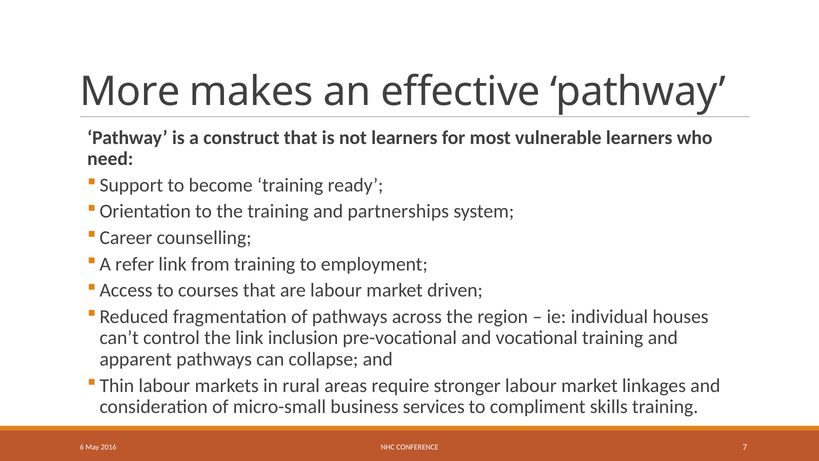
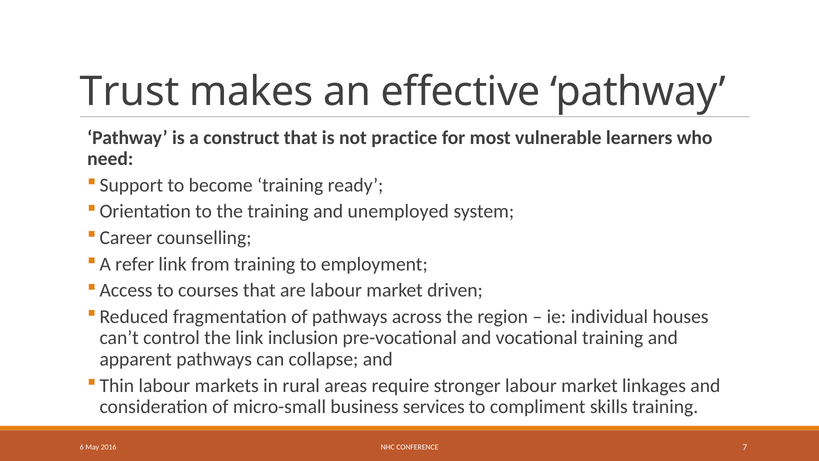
More: More -> Trust
not learners: learners -> practice
partnerships: partnerships -> unemployed
